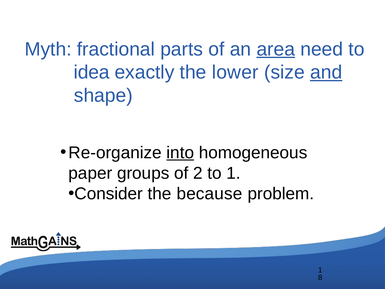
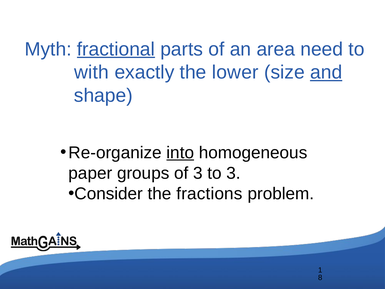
fractional underline: none -> present
area underline: present -> none
idea: idea -> with
of 2: 2 -> 3
to 1: 1 -> 3
because: because -> fractions
